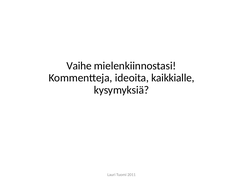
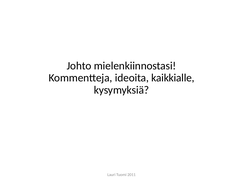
Vaihe: Vaihe -> Johto
